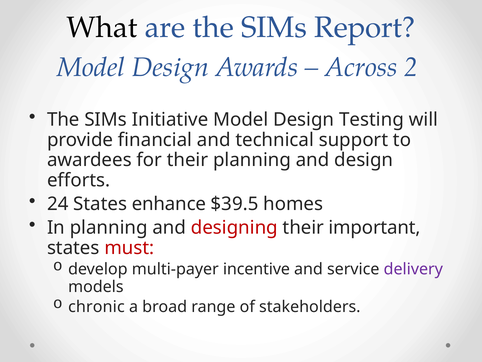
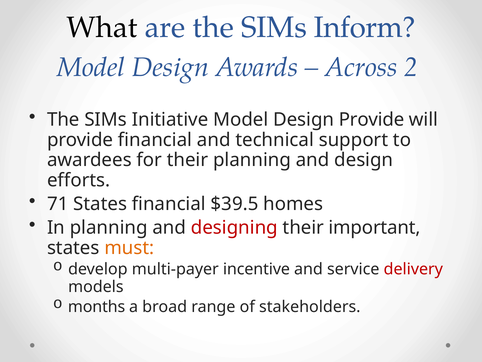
Report: Report -> Inform
Design Testing: Testing -> Provide
24: 24 -> 71
States enhance: enhance -> financial
must colour: red -> orange
delivery colour: purple -> red
chronic: chronic -> months
